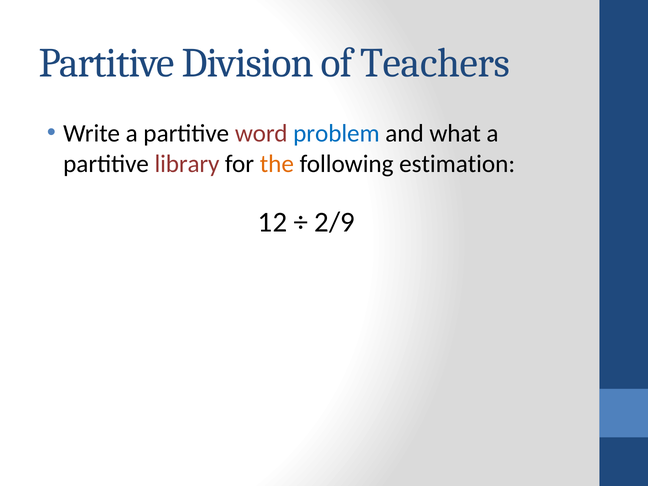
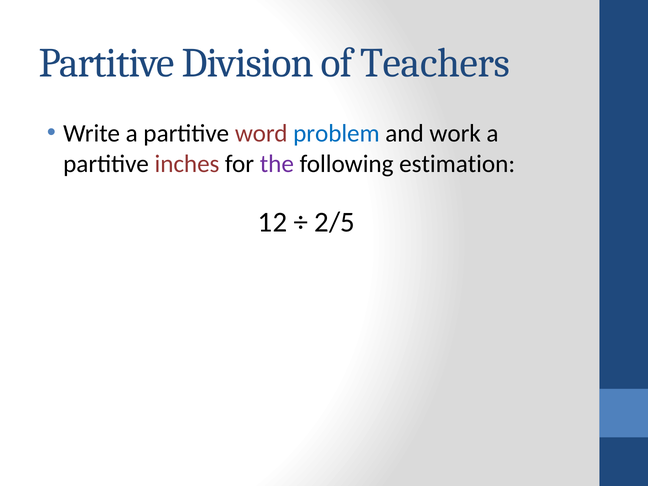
what: what -> work
library: library -> inches
the colour: orange -> purple
2/9: 2/9 -> 2/5
